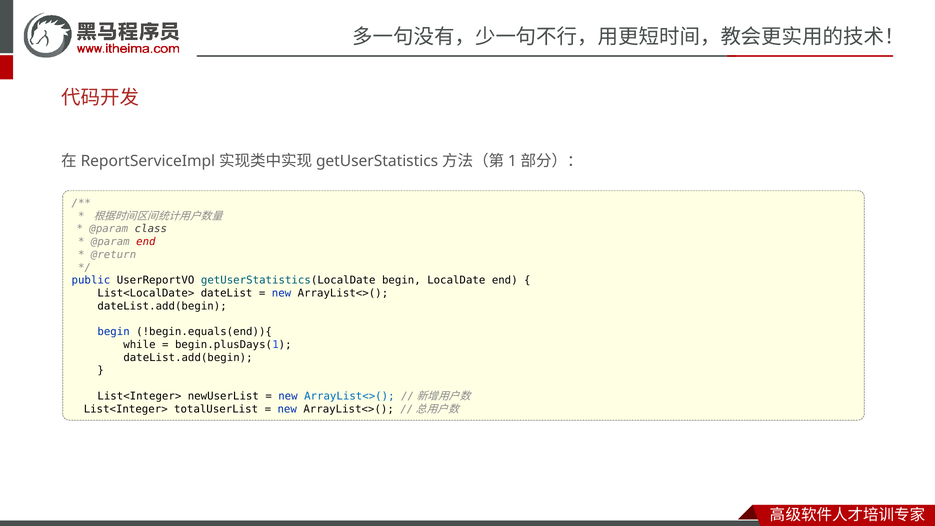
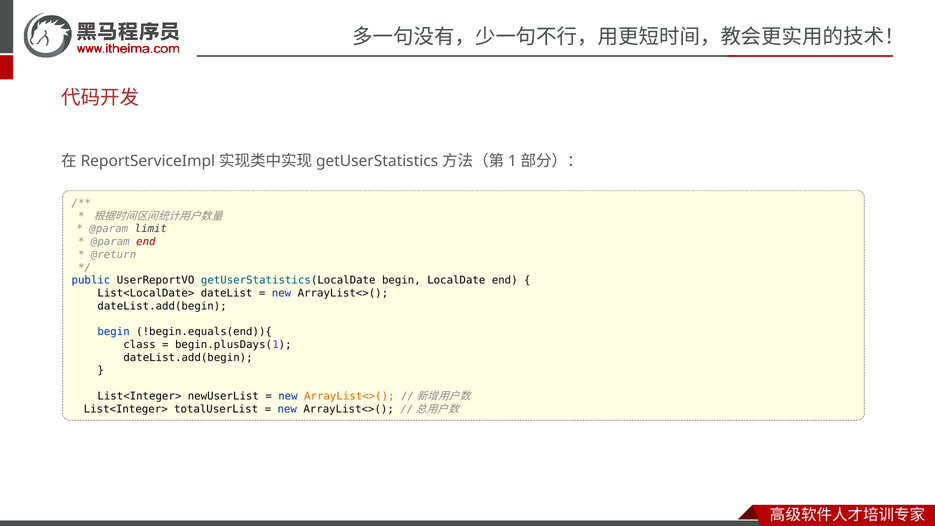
class: class -> limit
while: while -> class
ArrayList<>( at (349, 396) colour: blue -> orange
